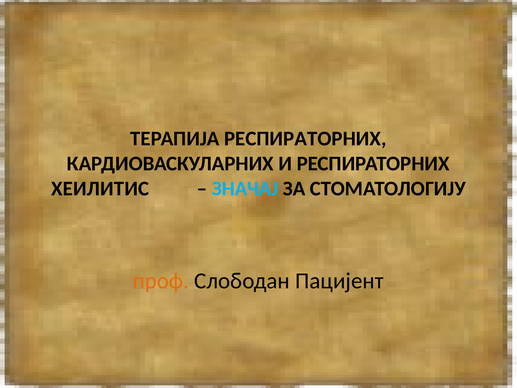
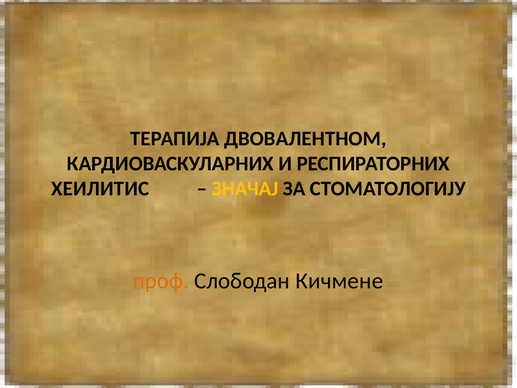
ТЕРАПИЈА РЕСПИРАТОРНИХ: РЕСПИРАТОРНИХ -> ДВОВАЛЕНТНОМ
ЗНАЧАЈ colour: light blue -> yellow
Пацијент: Пацијент -> Кичмене
